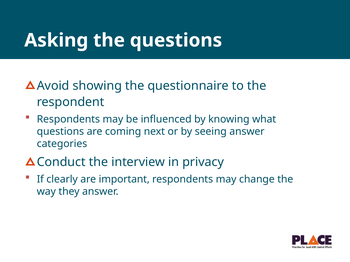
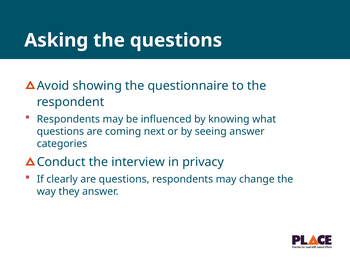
are important: important -> questions
